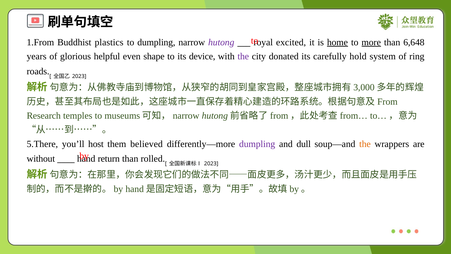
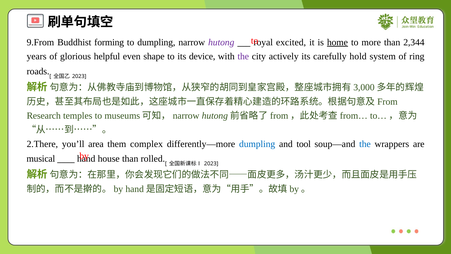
1.From: 1.From -> 9.From
plastics: plastics -> forming
more underline: present -> none
6,648: 6,648 -> 2,344
donated: donated -> actively
5.There: 5.There -> 2.There
host: host -> area
believed: believed -> complex
dumpling at (257, 144) colour: purple -> blue
dull: dull -> tool
the at (365, 144) colour: orange -> blue
without: without -> musical
return: return -> house
